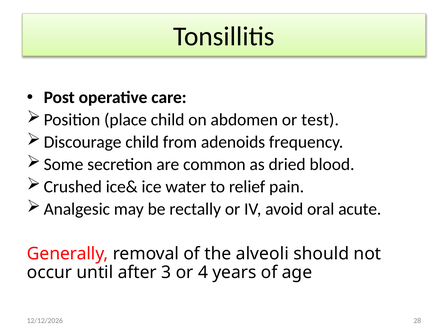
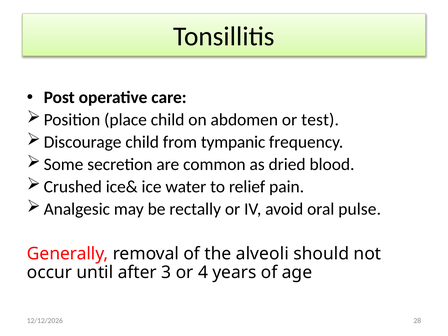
adenoids: adenoids -> tympanic
acute: acute -> pulse
